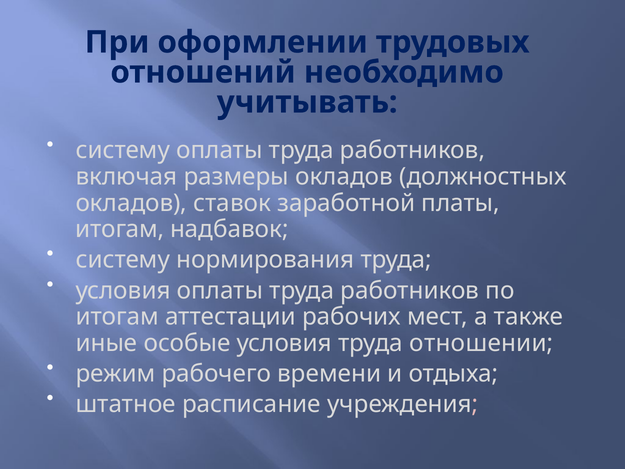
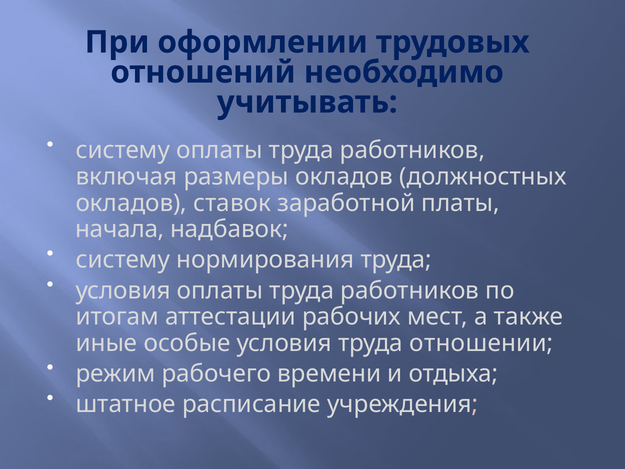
итогам at (120, 229): итогам -> начала
